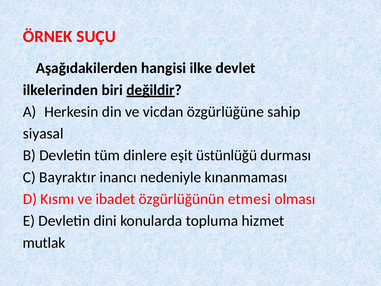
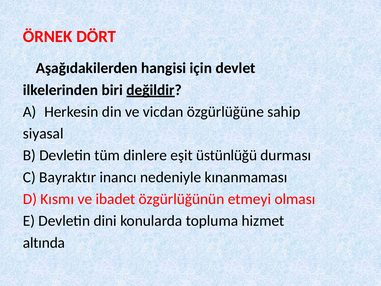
SUÇU: SUÇU -> DÖRT
ilke: ilke -> için
etmesi: etmesi -> etmeyi
mutlak: mutlak -> altında
